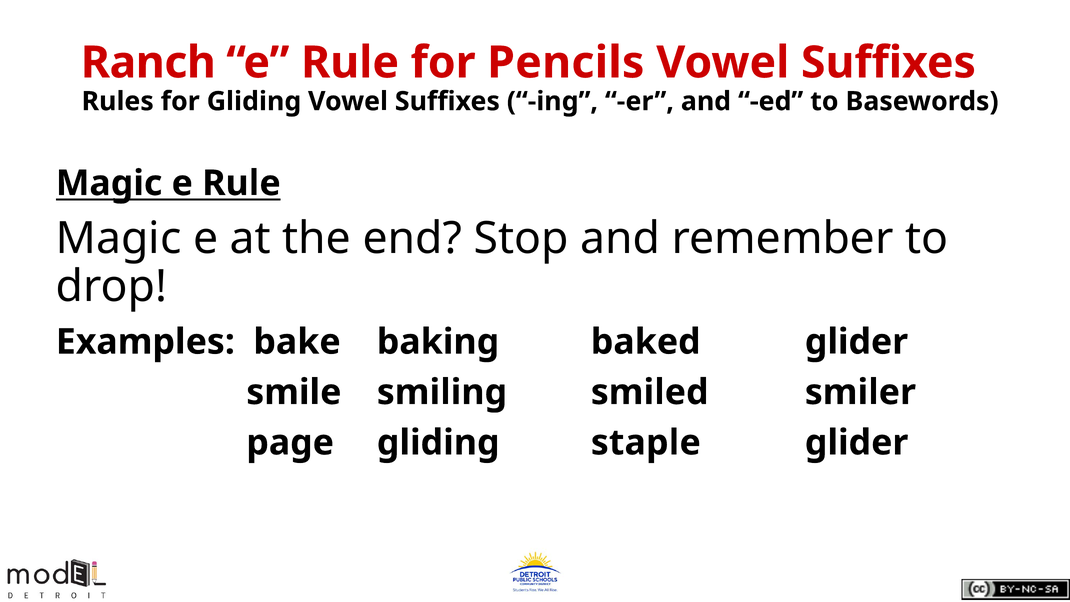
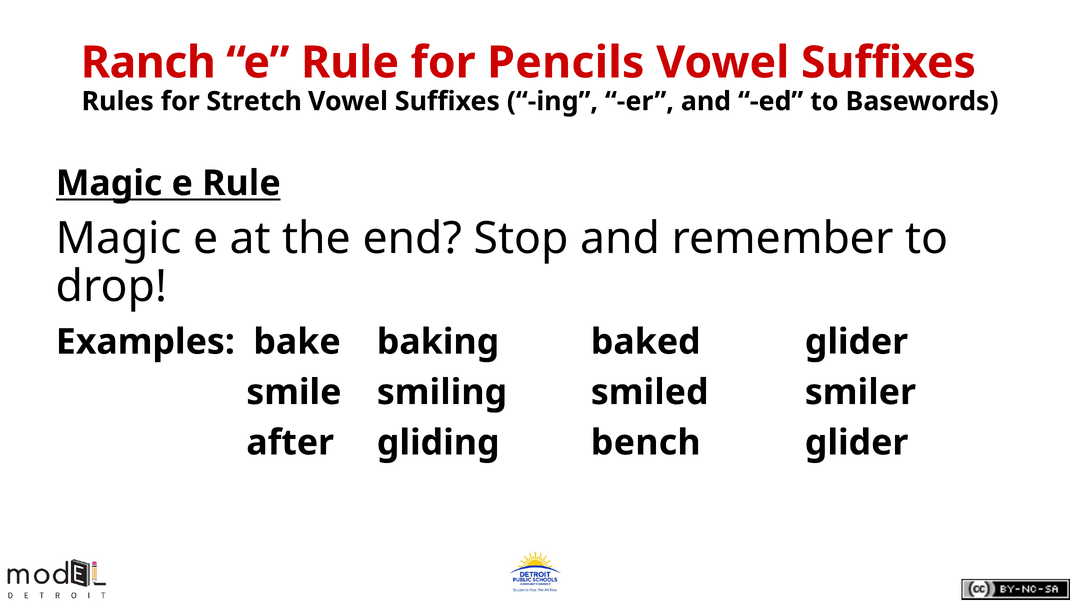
for Gliding: Gliding -> Stretch
page: page -> after
staple: staple -> bench
